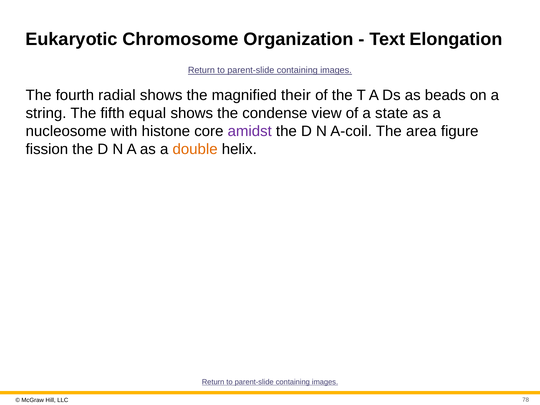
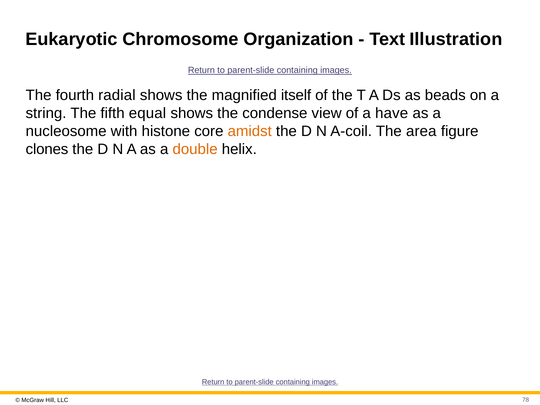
Elongation: Elongation -> Illustration
their: their -> itself
state: state -> have
amidst colour: purple -> orange
fission: fission -> clones
